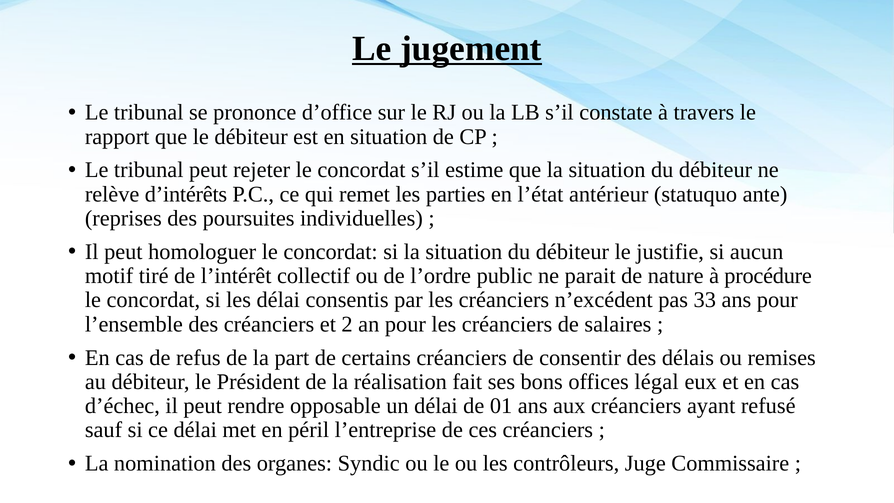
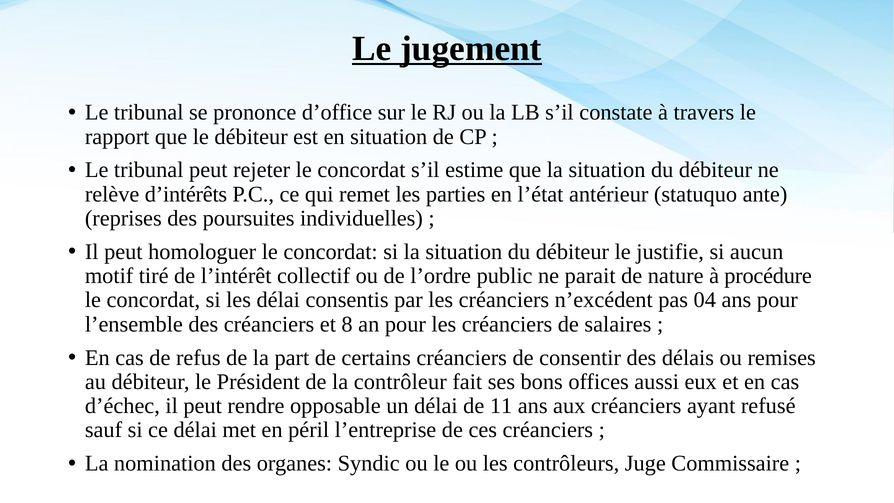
33: 33 -> 04
2: 2 -> 8
réalisation: réalisation -> contrôleur
légal: légal -> aussi
01: 01 -> 11
